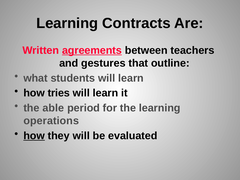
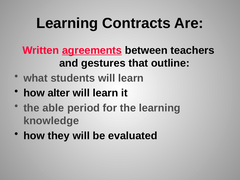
tries: tries -> alter
operations: operations -> knowledge
how at (34, 136) underline: present -> none
